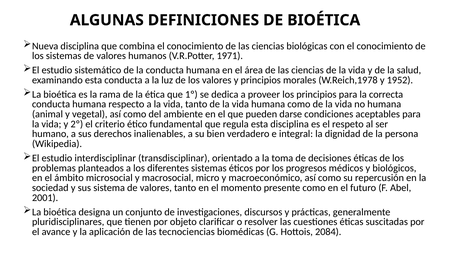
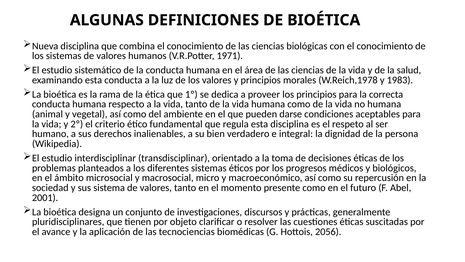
1952: 1952 -> 1983
2084: 2084 -> 2056
